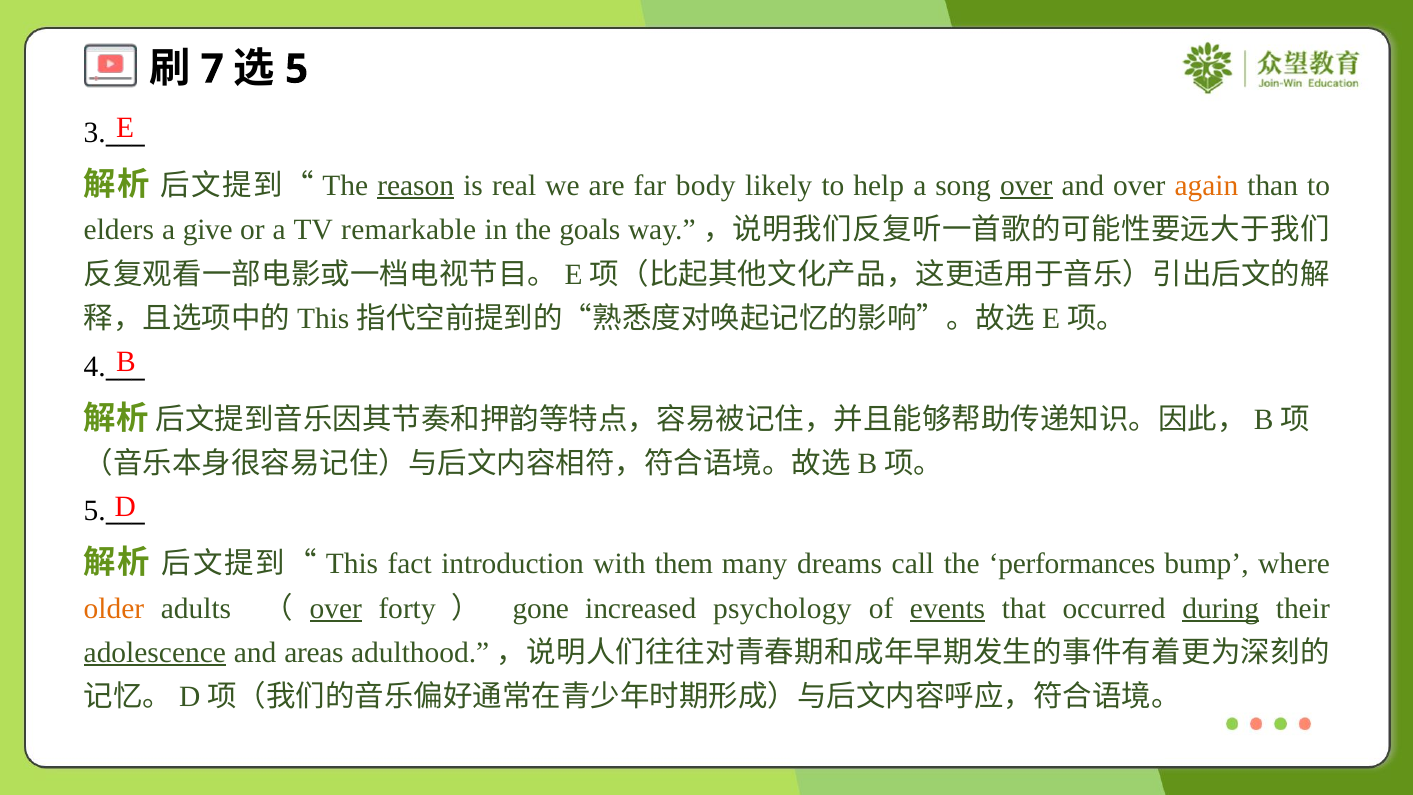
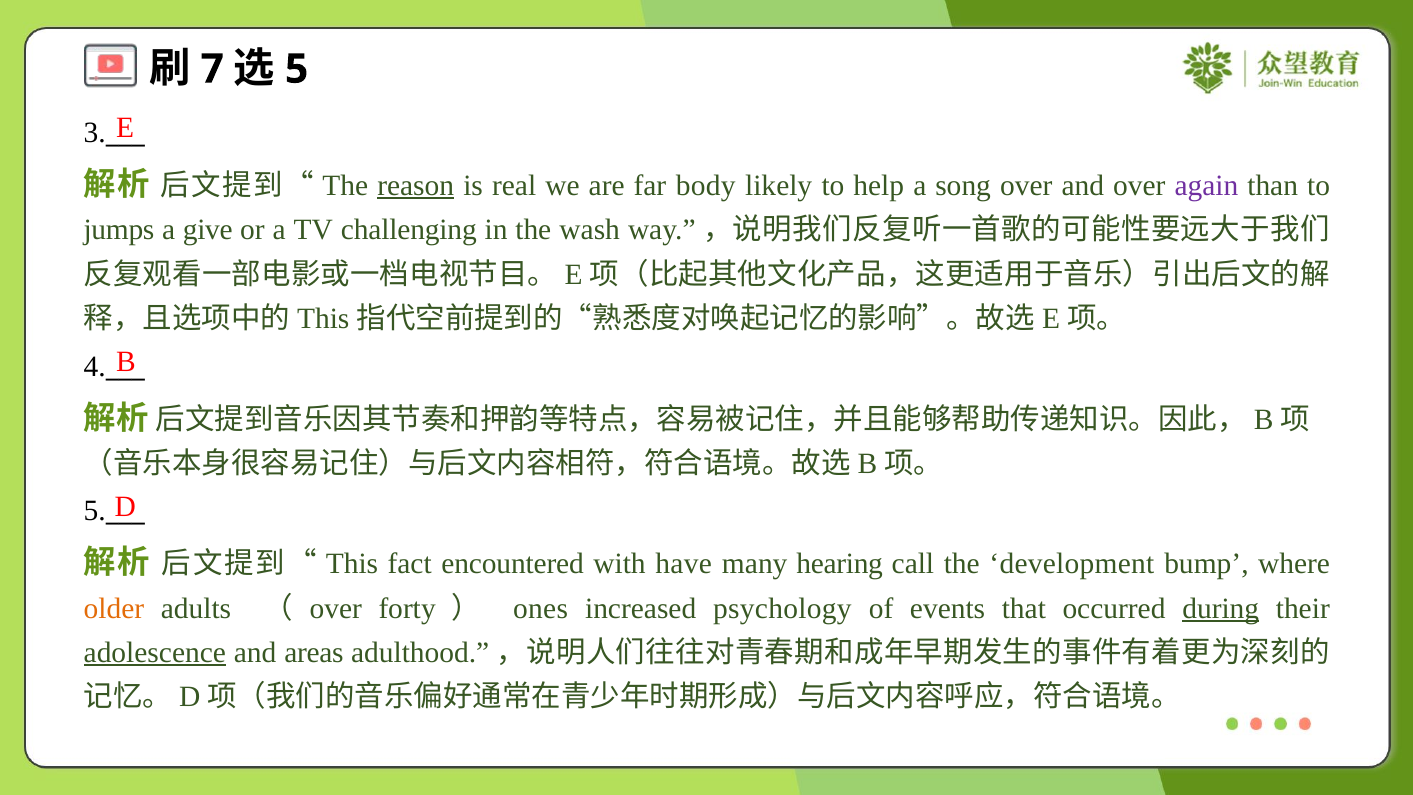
over at (1026, 185) underline: present -> none
again colour: orange -> purple
elders: elders -> jumps
remarkable: remarkable -> challenging
goals: goals -> wash
introduction: introduction -> encountered
them: them -> have
dreams: dreams -> hearing
performances: performances -> development
over at (336, 608) underline: present -> none
gone: gone -> ones
events underline: present -> none
